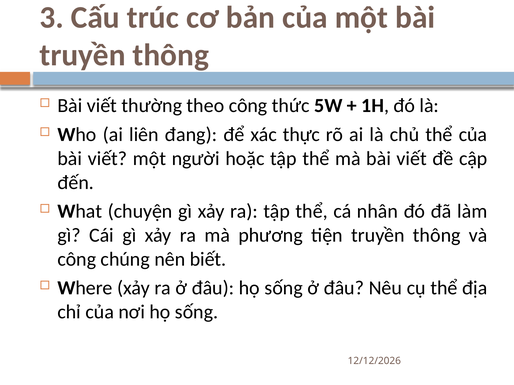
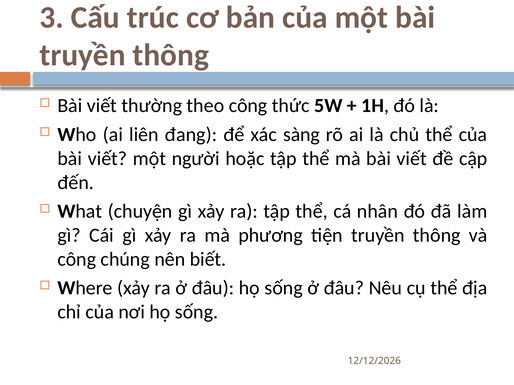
thực: thực -> sàng
